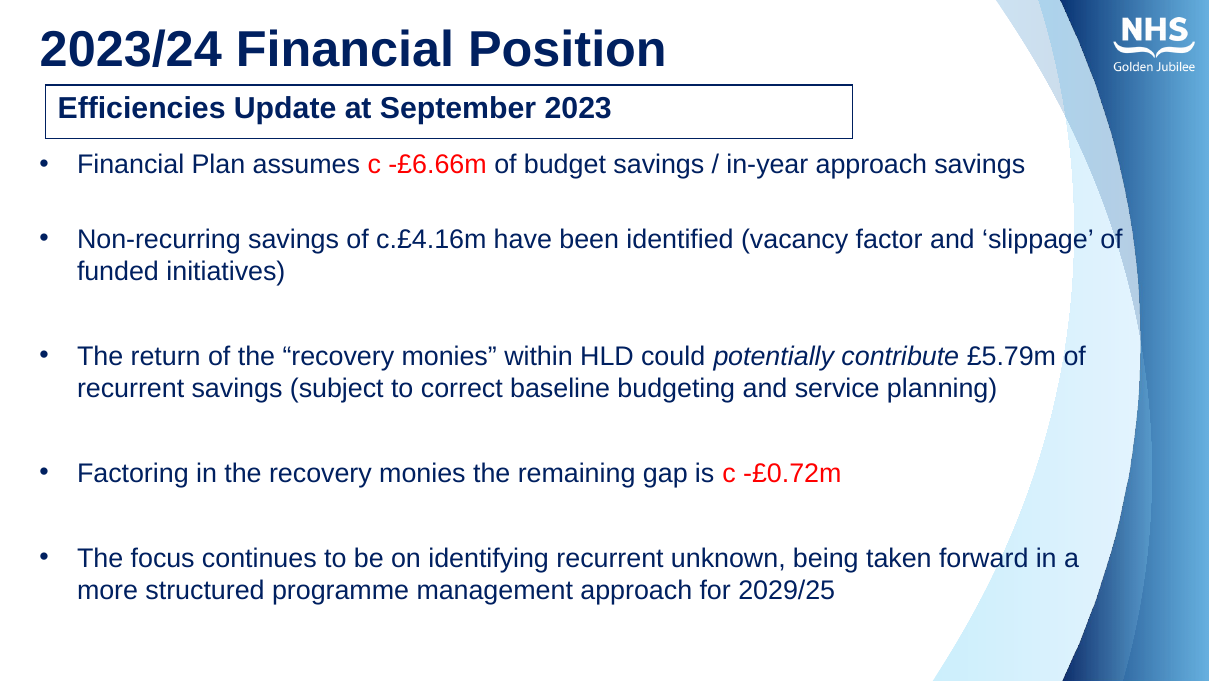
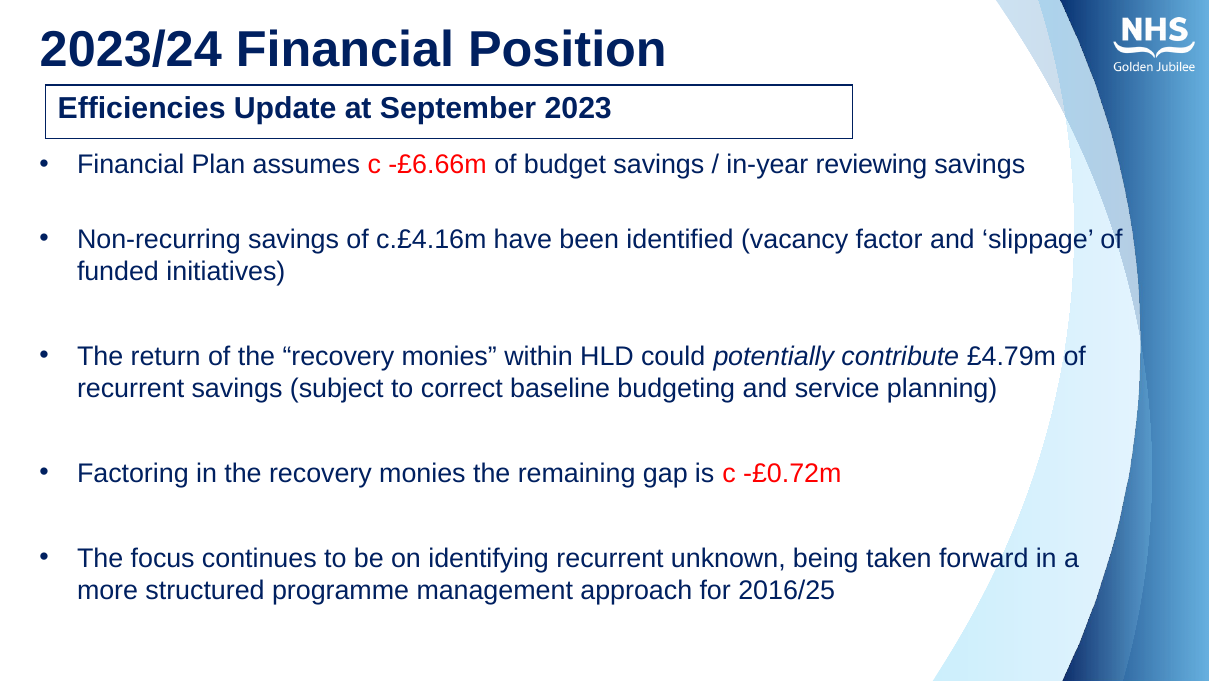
in-year approach: approach -> reviewing
£5.79m: £5.79m -> £4.79m
2029/25: 2029/25 -> 2016/25
